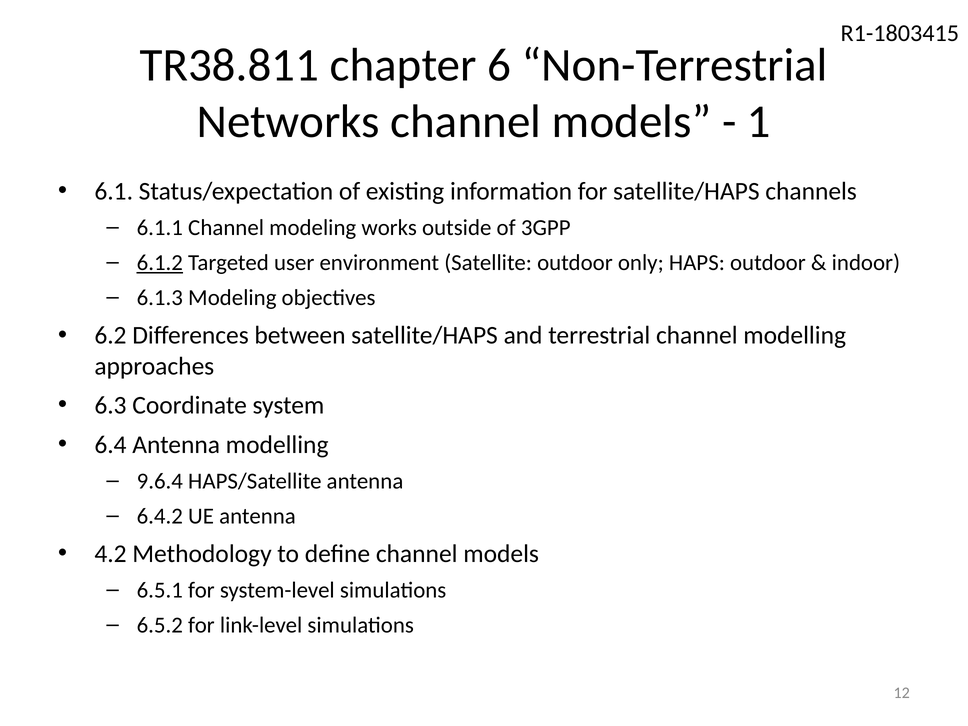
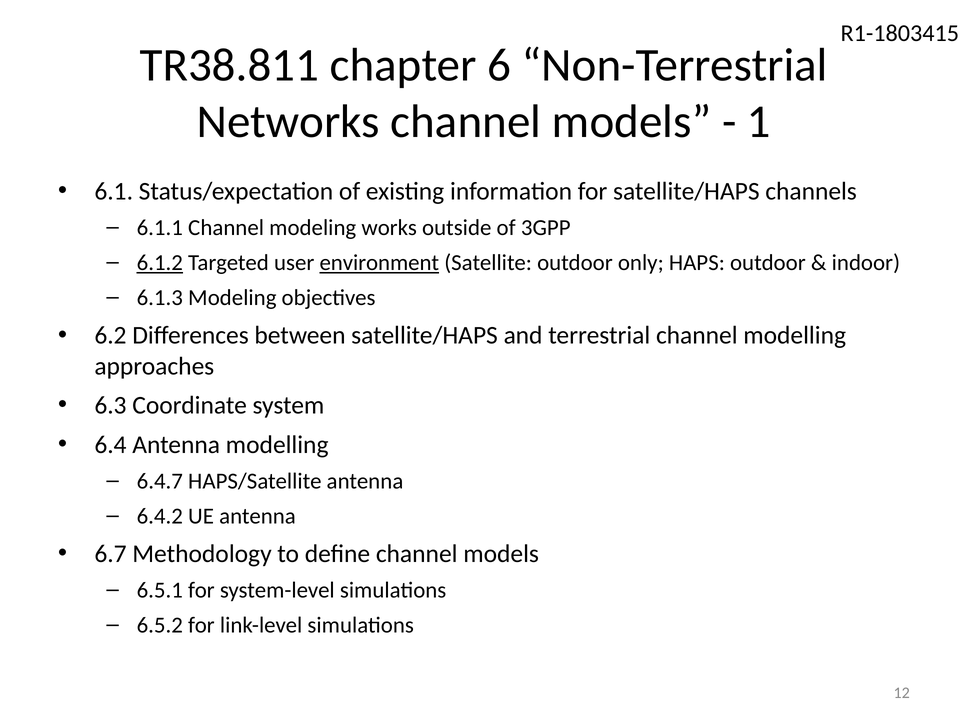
environment underline: none -> present
9.6.4: 9.6.4 -> 6.4.7
4.2: 4.2 -> 6.7
